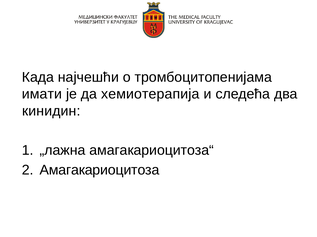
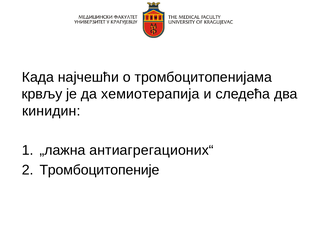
имати: имати -> крвљу
амагакариоцитоза“: амагакариоцитоза“ -> антиагрегационих“
Амагакариоцитоза: Амагакариоцитоза -> Тромбоцитопеније
